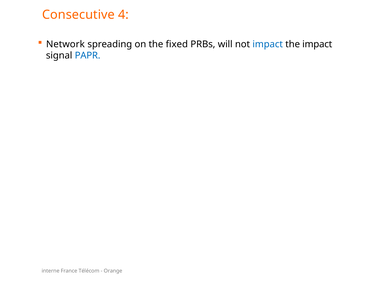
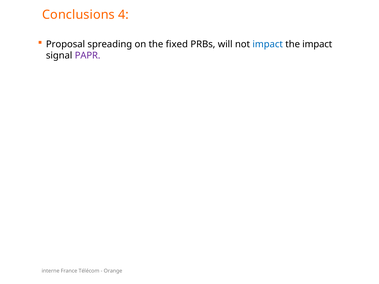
Consecutive: Consecutive -> Conclusions
Network: Network -> Proposal
PAPR colour: blue -> purple
